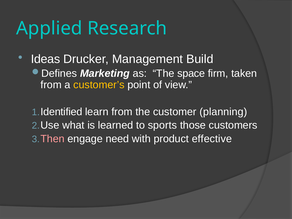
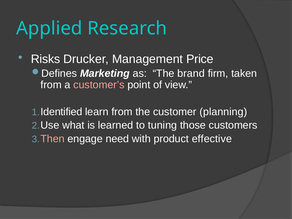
Ideas: Ideas -> Risks
Build: Build -> Price
space: space -> brand
customer’s colour: yellow -> pink
sports: sports -> tuning
